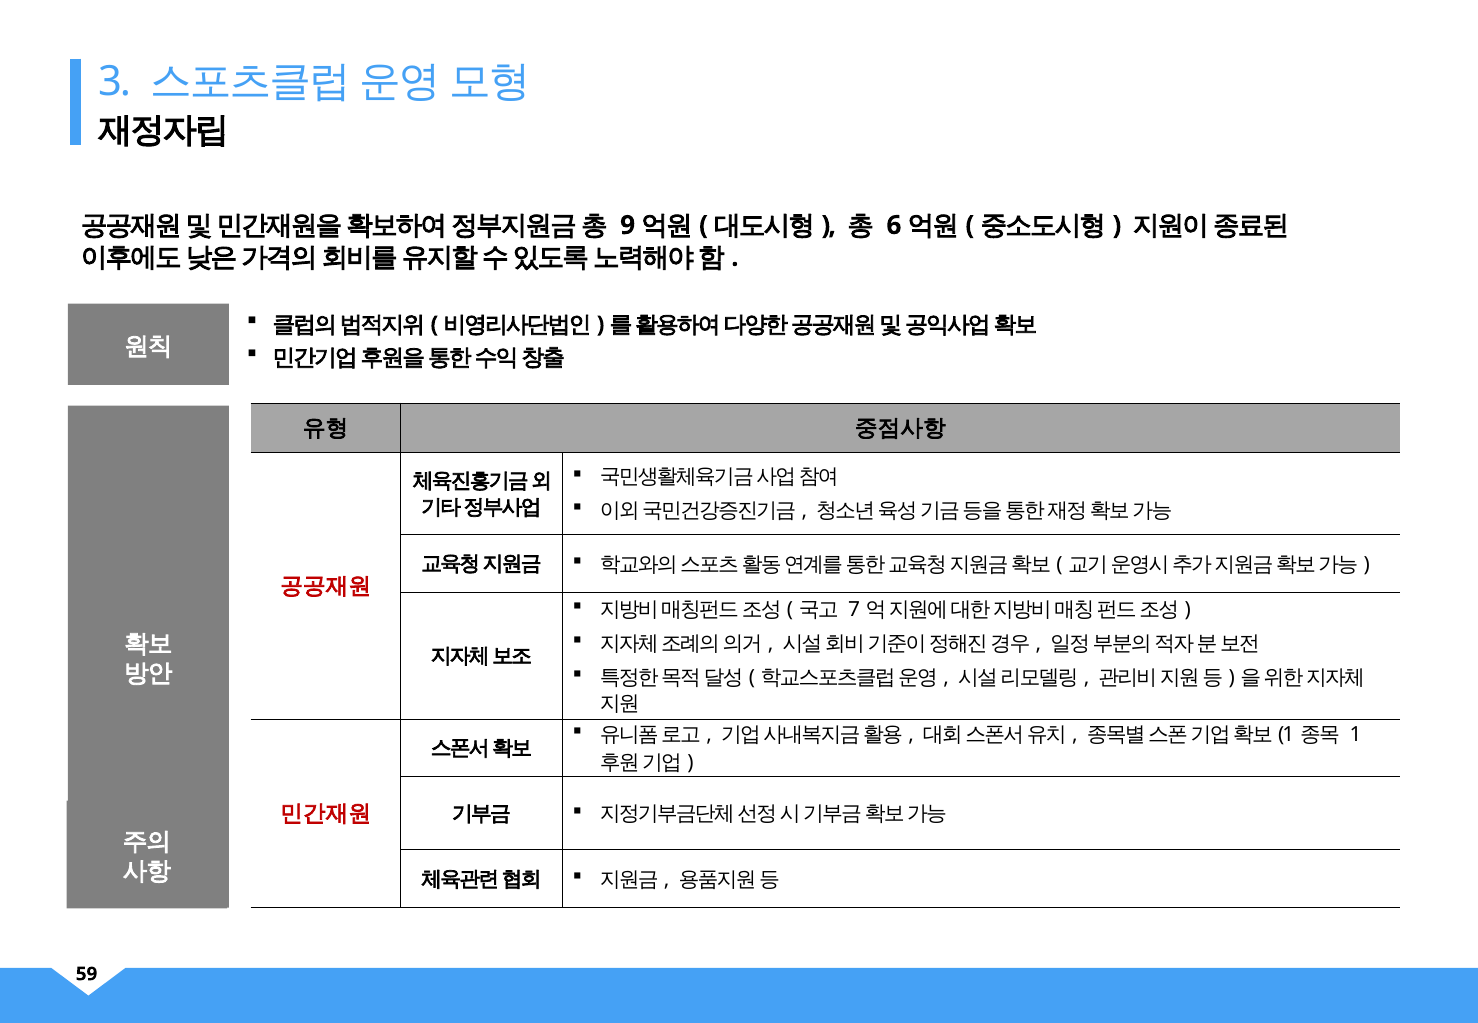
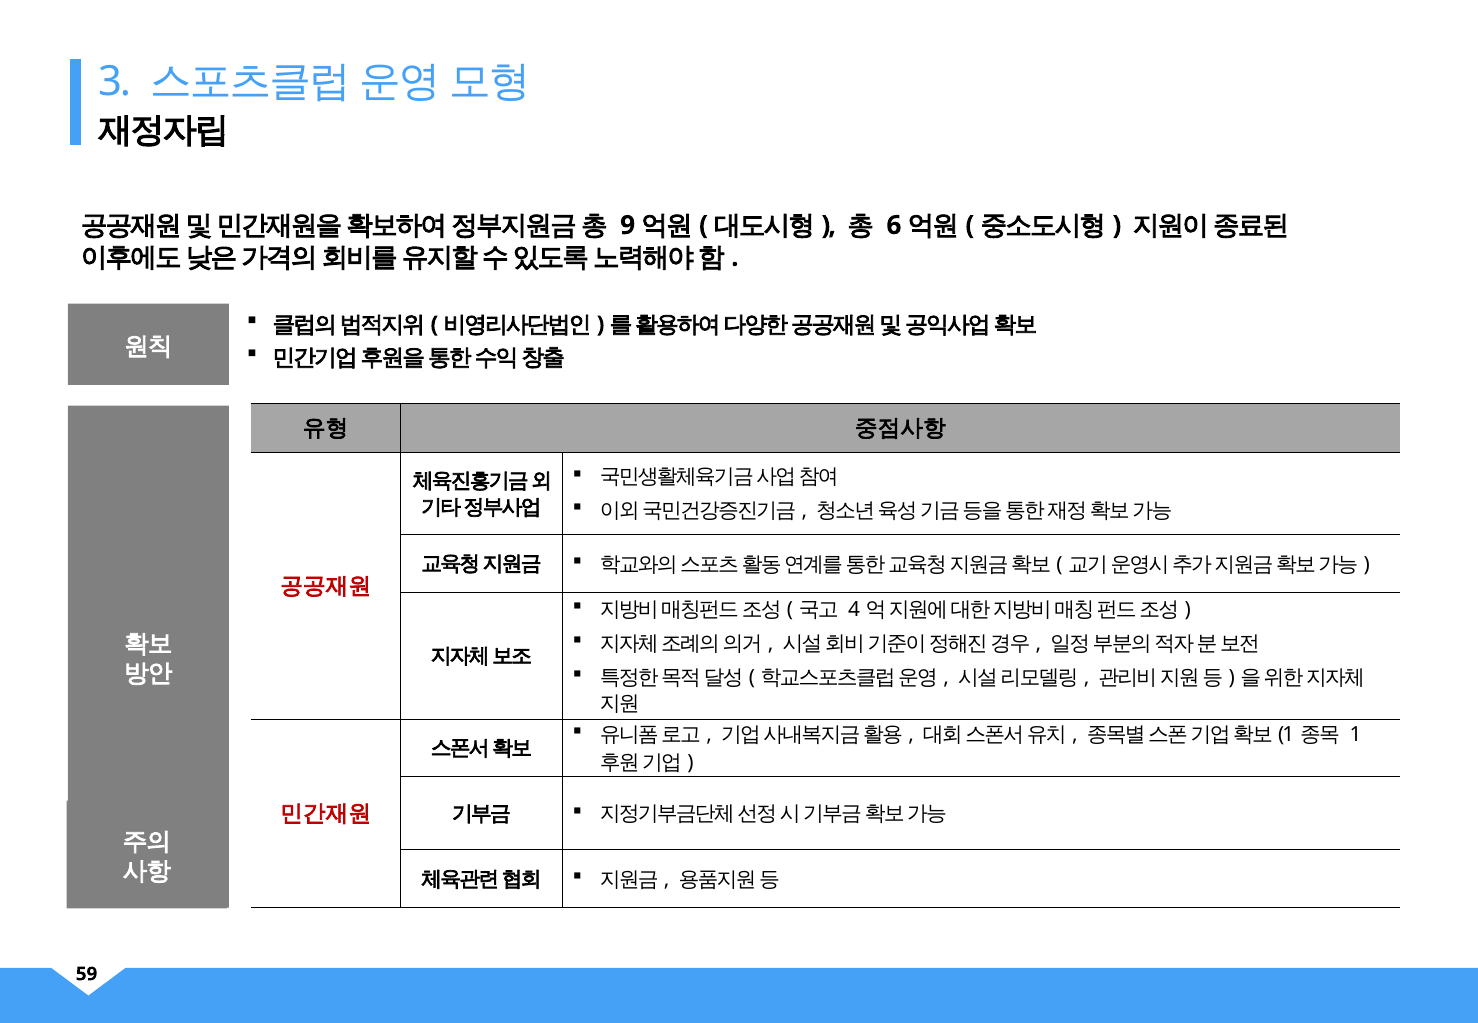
7: 7 -> 4
